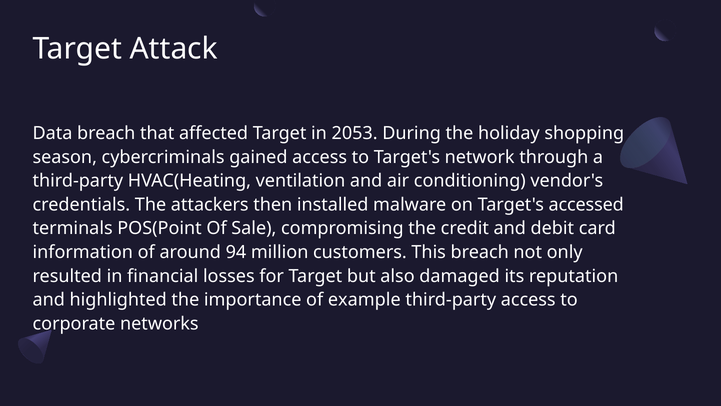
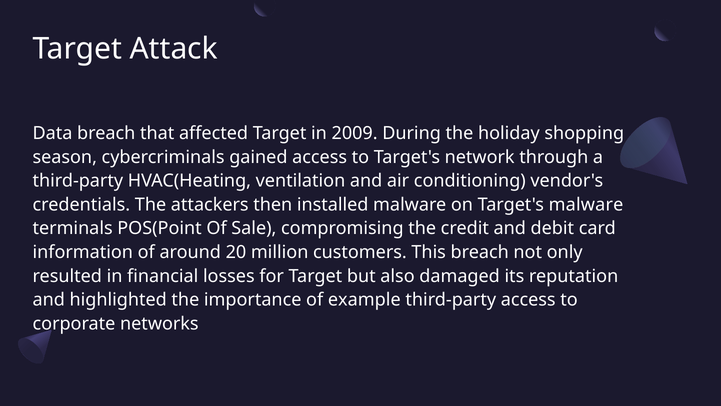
2053: 2053 -> 2009
Target's accessed: accessed -> malware
94: 94 -> 20
